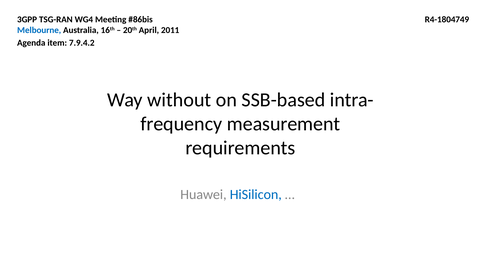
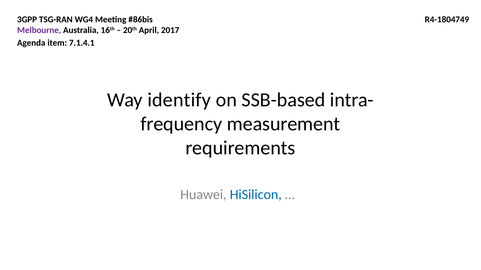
Melbourne colour: blue -> purple
2011: 2011 -> 2017
7.9.4.2: 7.9.4.2 -> 7.1.4.1
without: without -> identify
